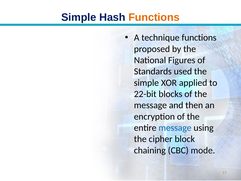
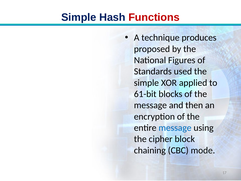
Functions at (154, 17) colour: orange -> red
technique functions: functions -> produces
22-bit: 22-bit -> 61-bit
